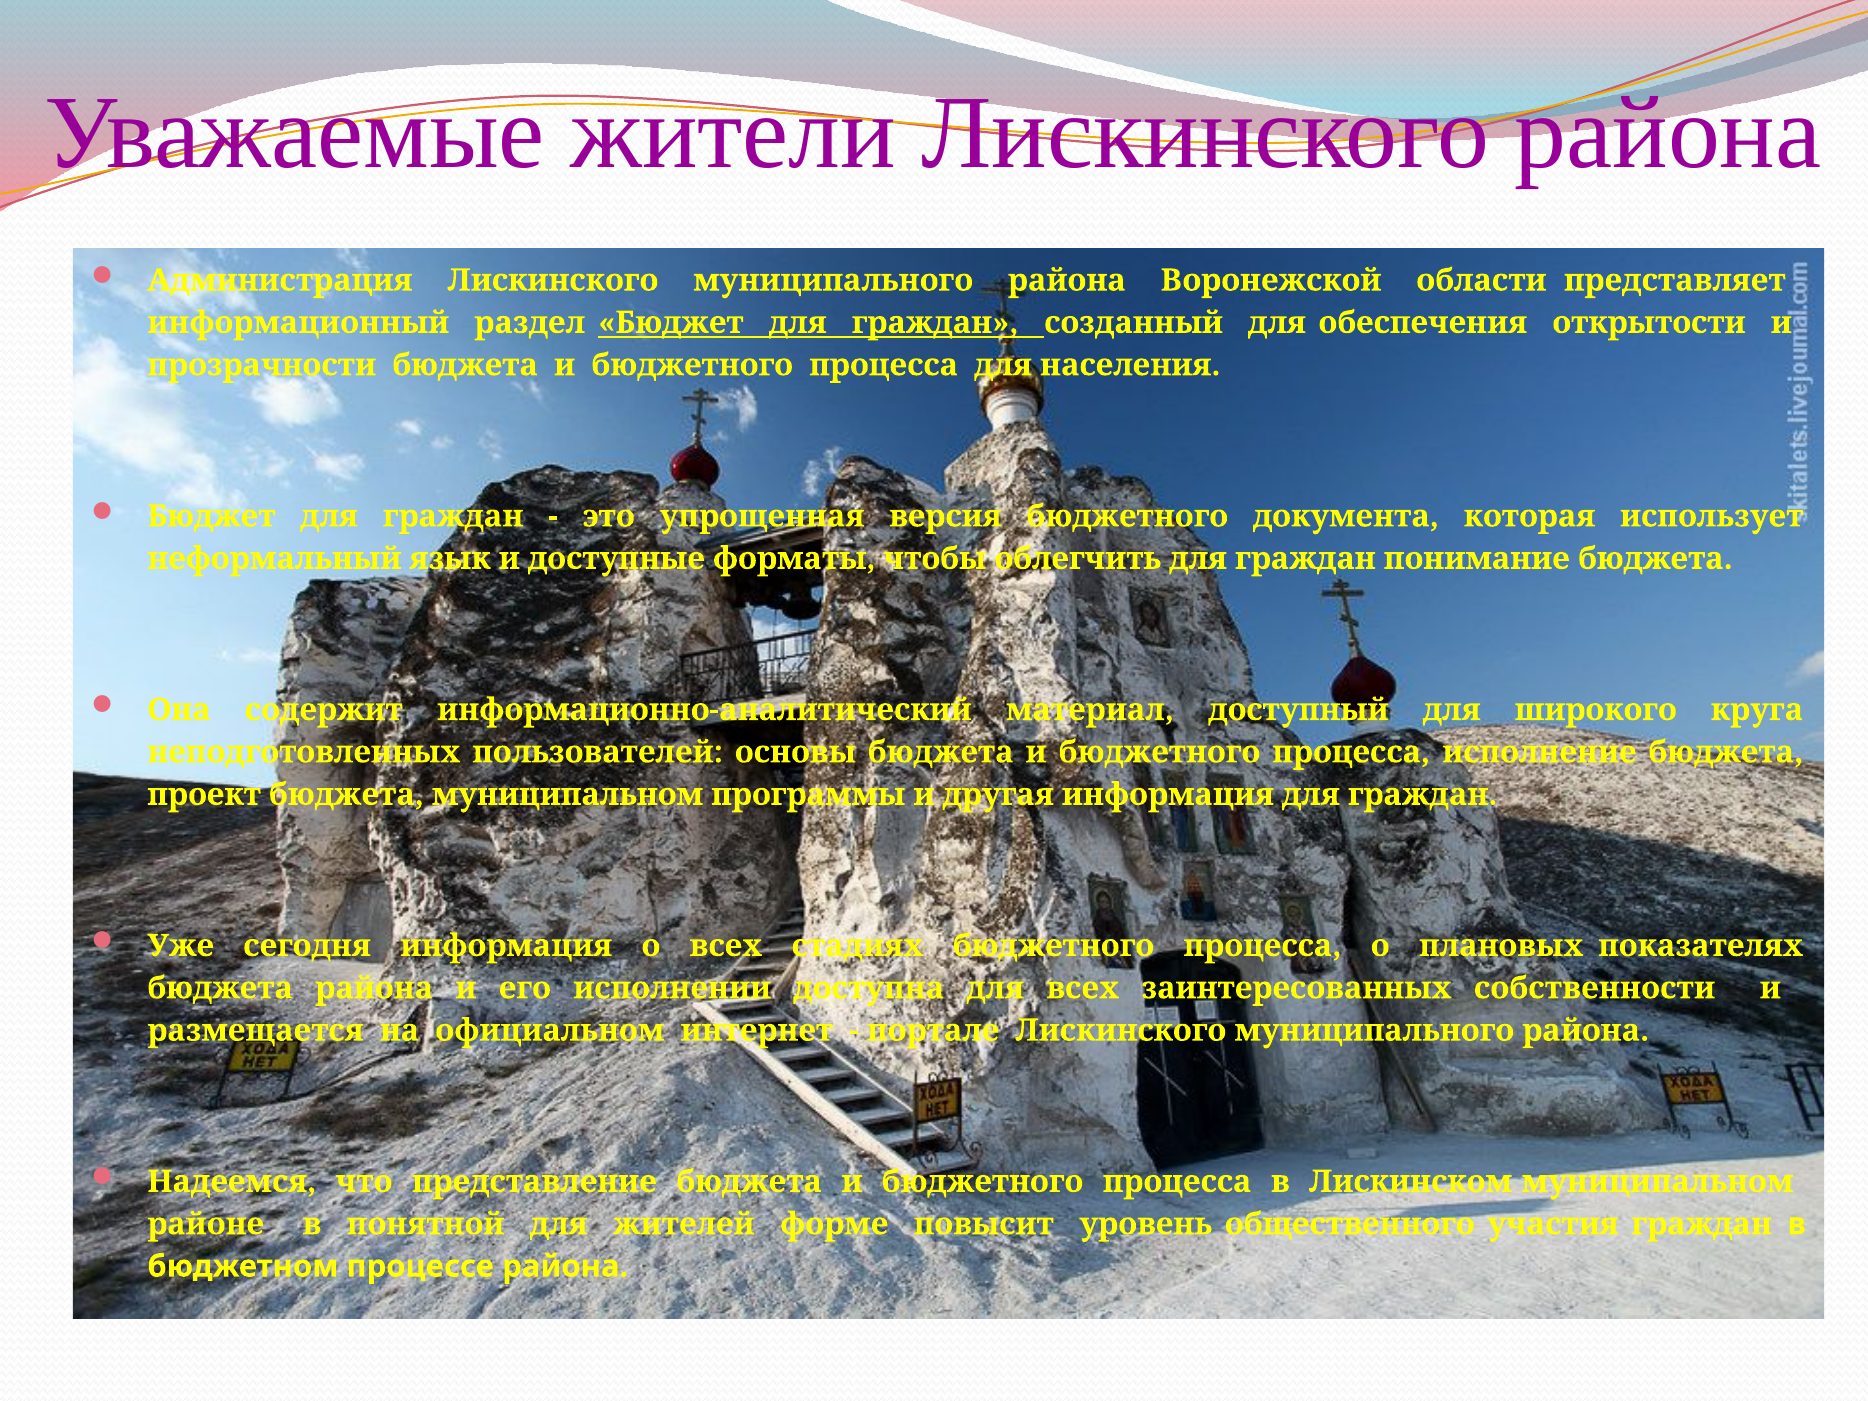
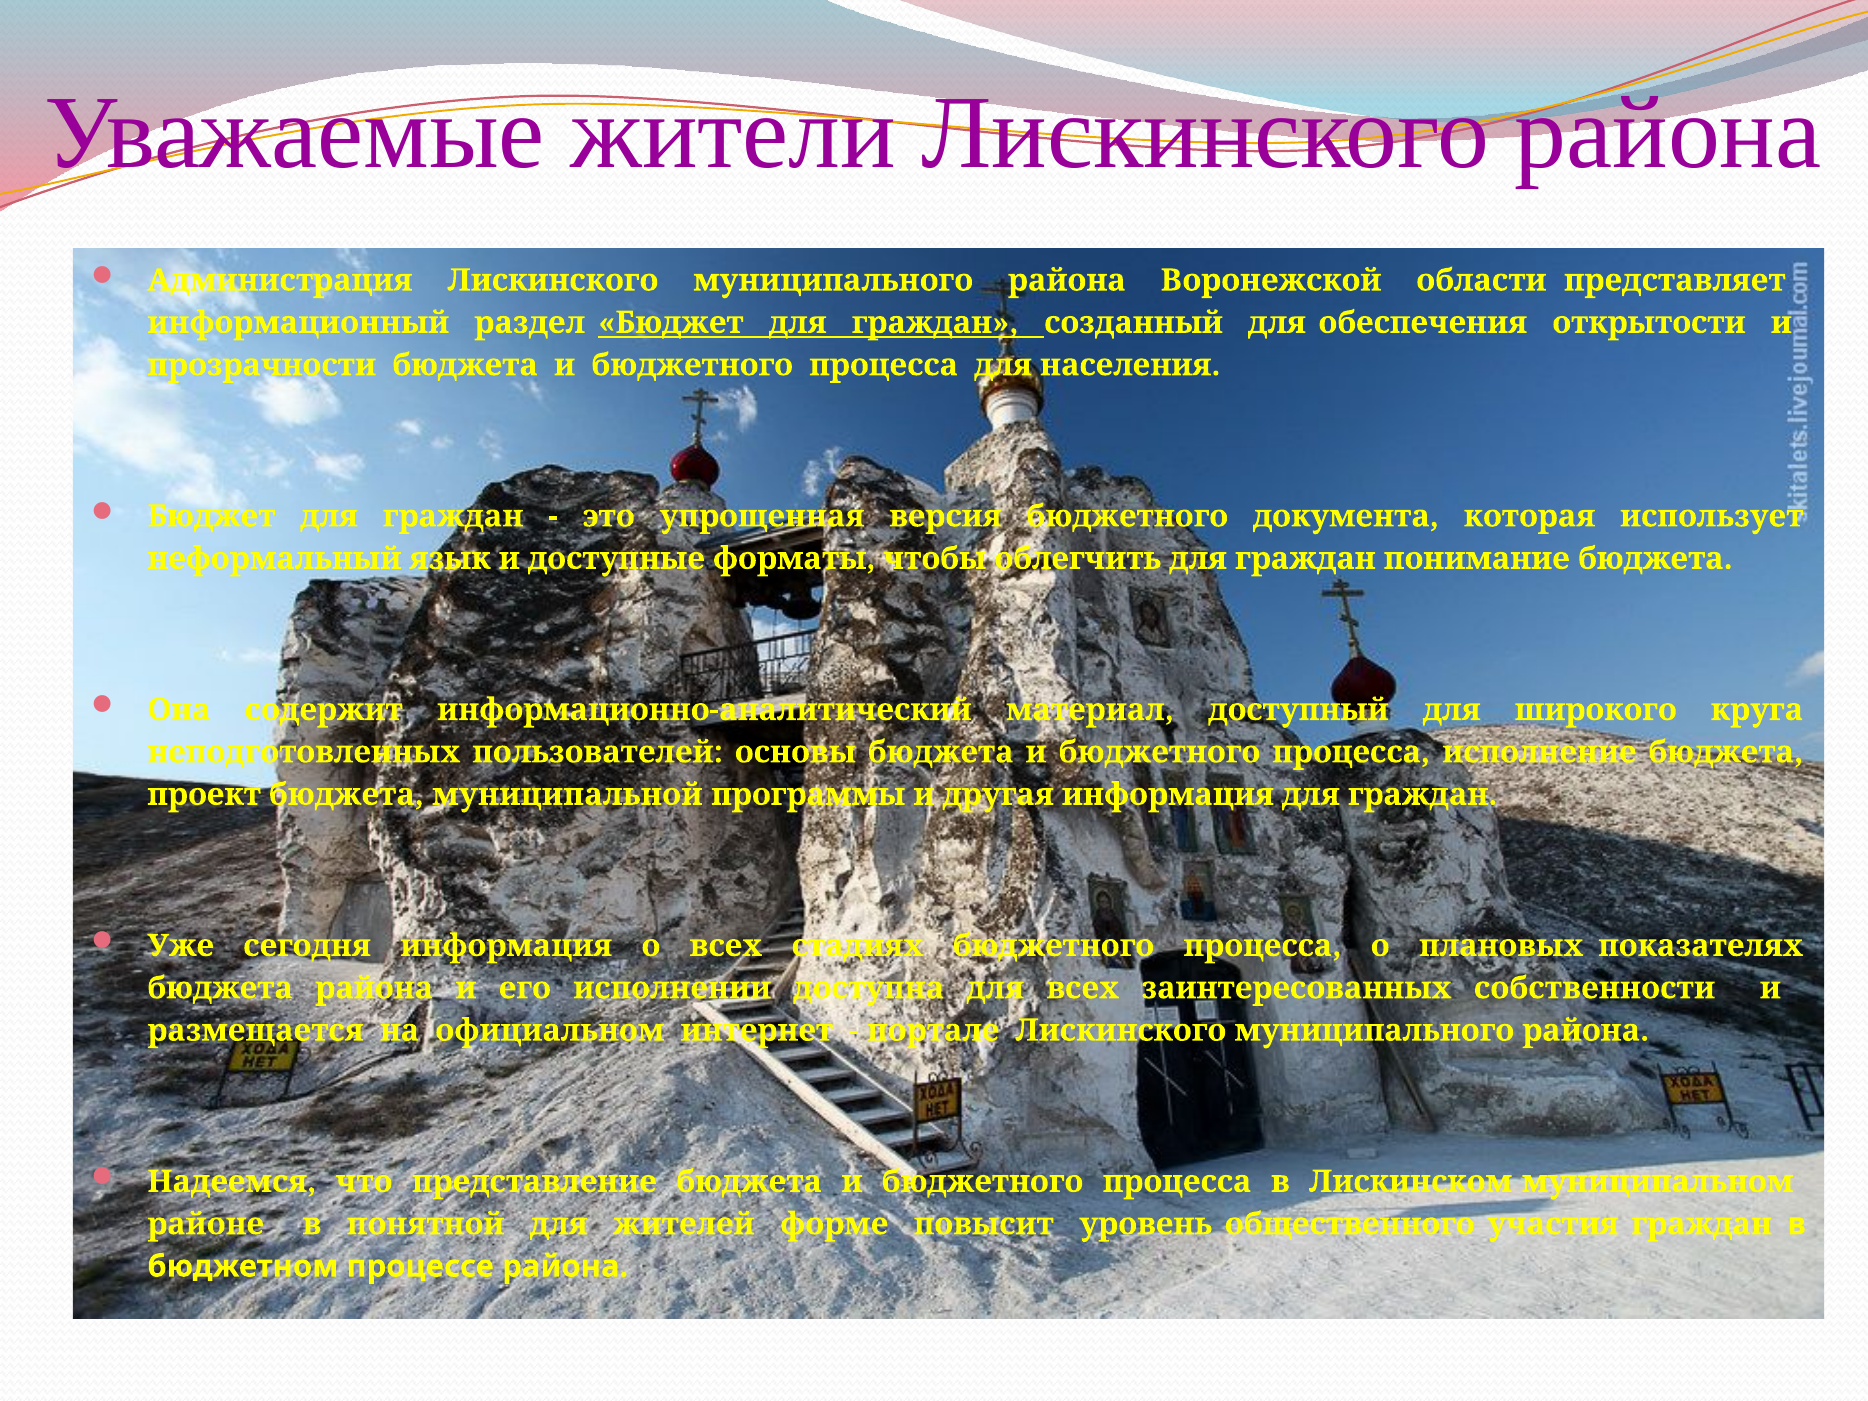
бюджета муниципальном: муниципальном -> муниципальной
